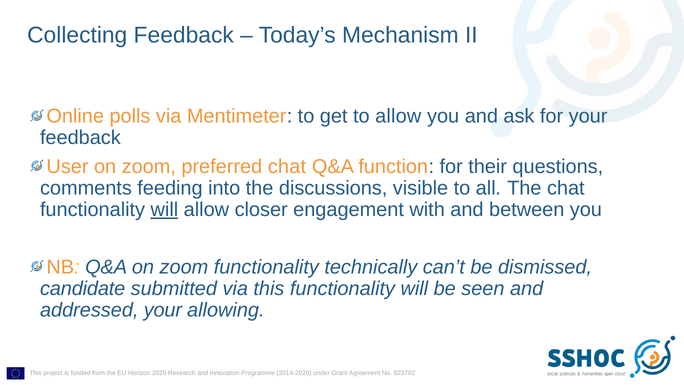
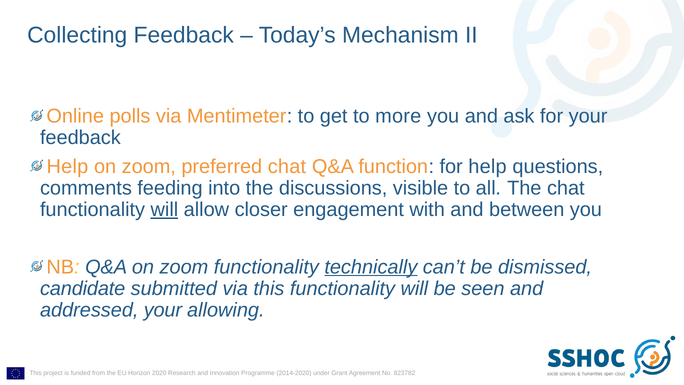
to allow: allow -> more
User at (68, 166): User -> Help
for their: their -> help
technically underline: none -> present
